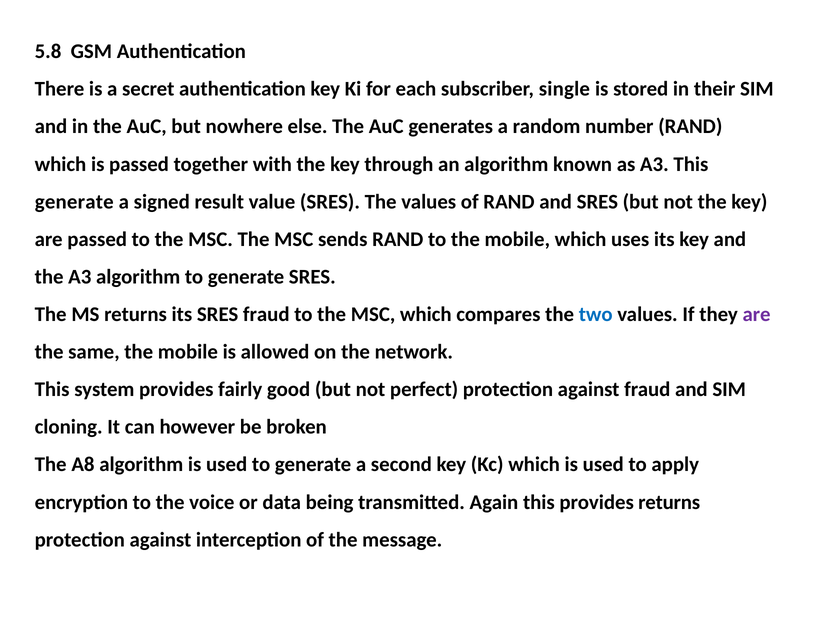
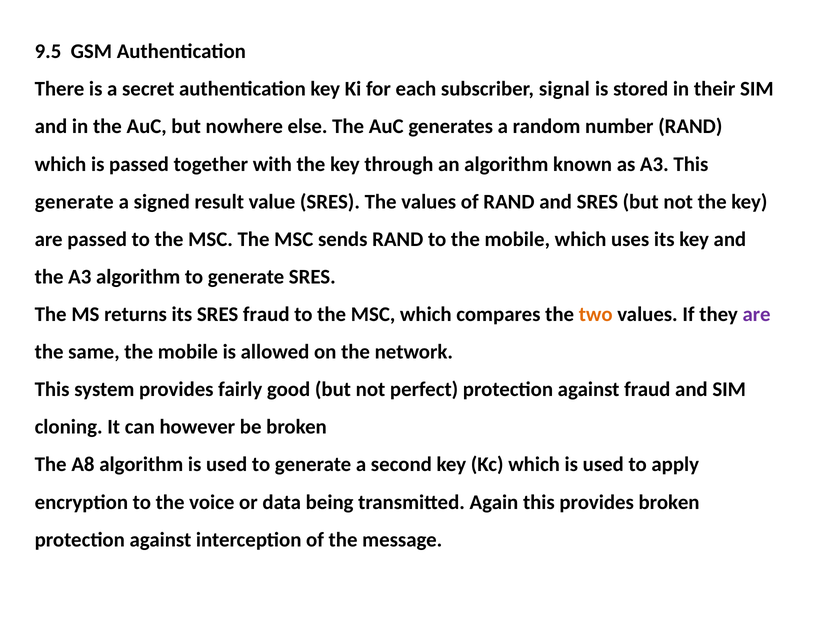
5.8: 5.8 -> 9.5
single: single -> signal
two colour: blue -> orange
provides returns: returns -> broken
